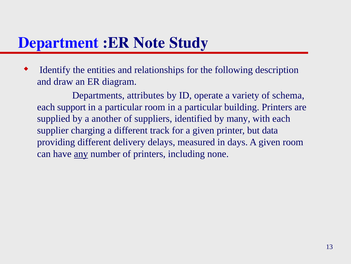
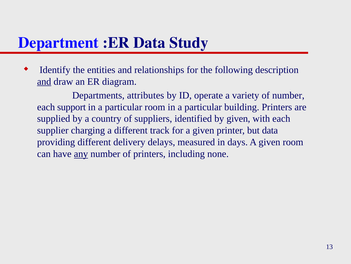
:ER Note: Note -> Data
and at (44, 81) underline: none -> present
of schema: schema -> number
another: another -> country
by many: many -> given
